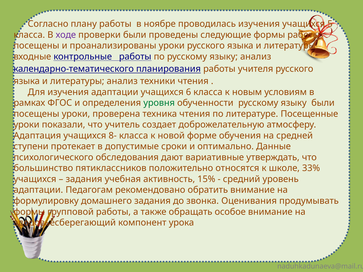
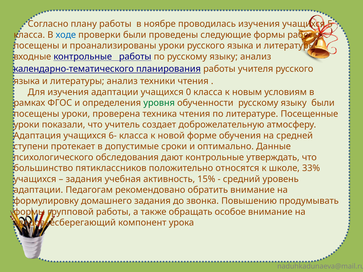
ходе colour: purple -> blue
6: 6 -> 0
8-: 8- -> 6-
дают вариативные: вариативные -> контрольные
Оценивания: Оценивания -> Повышению
